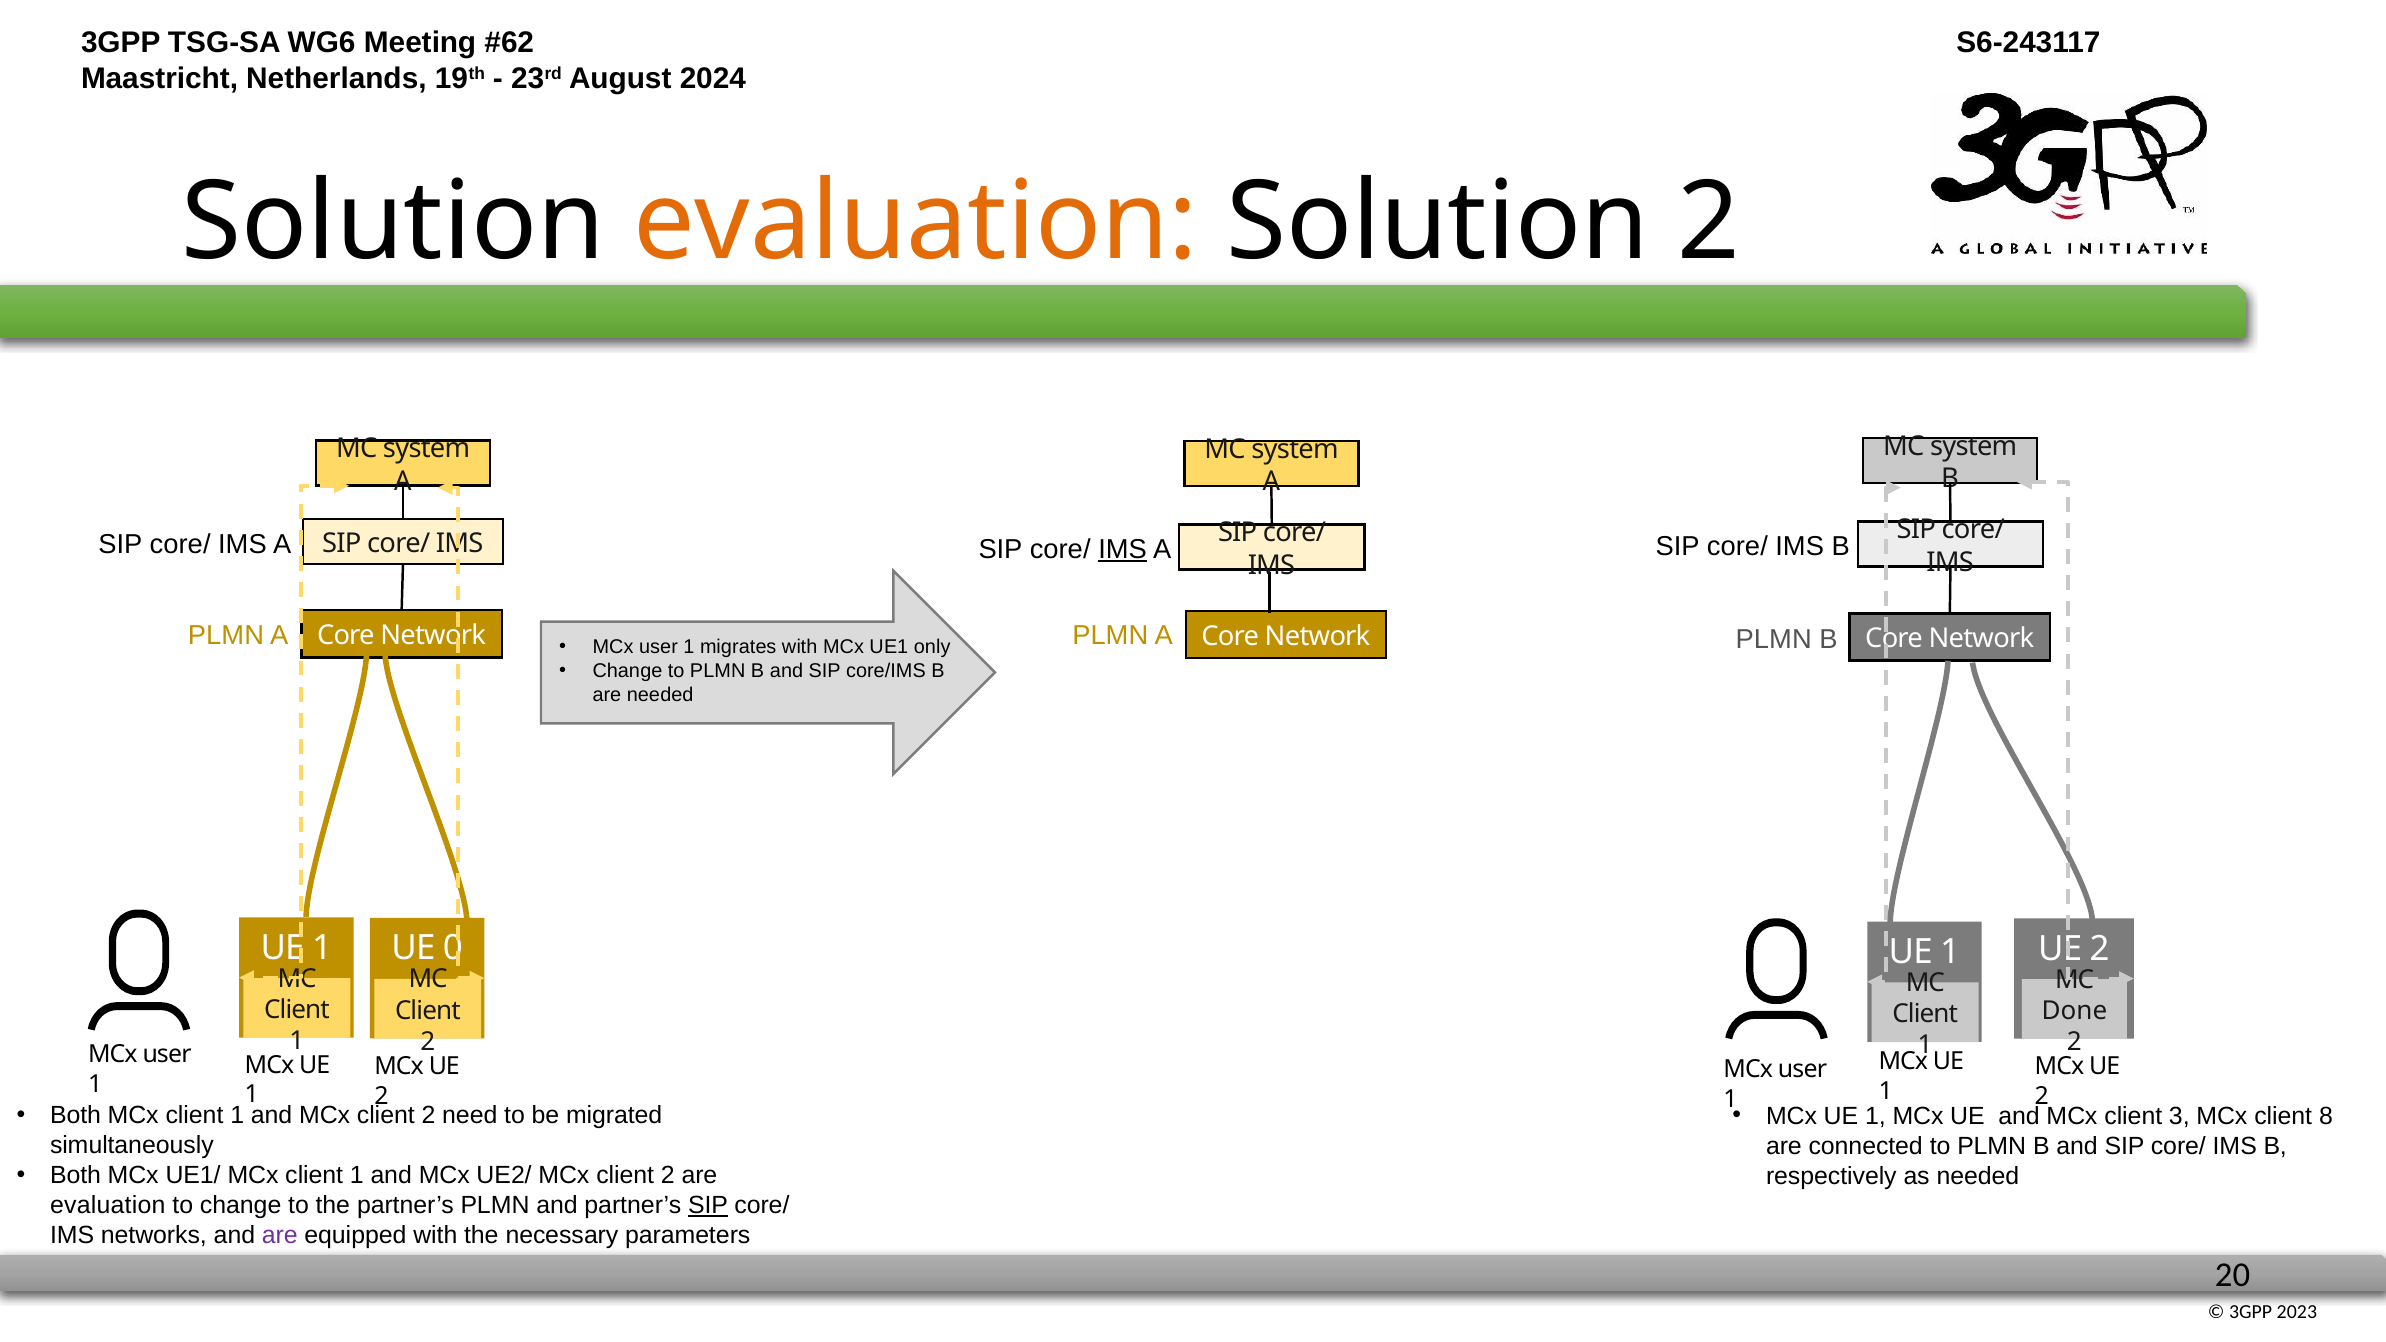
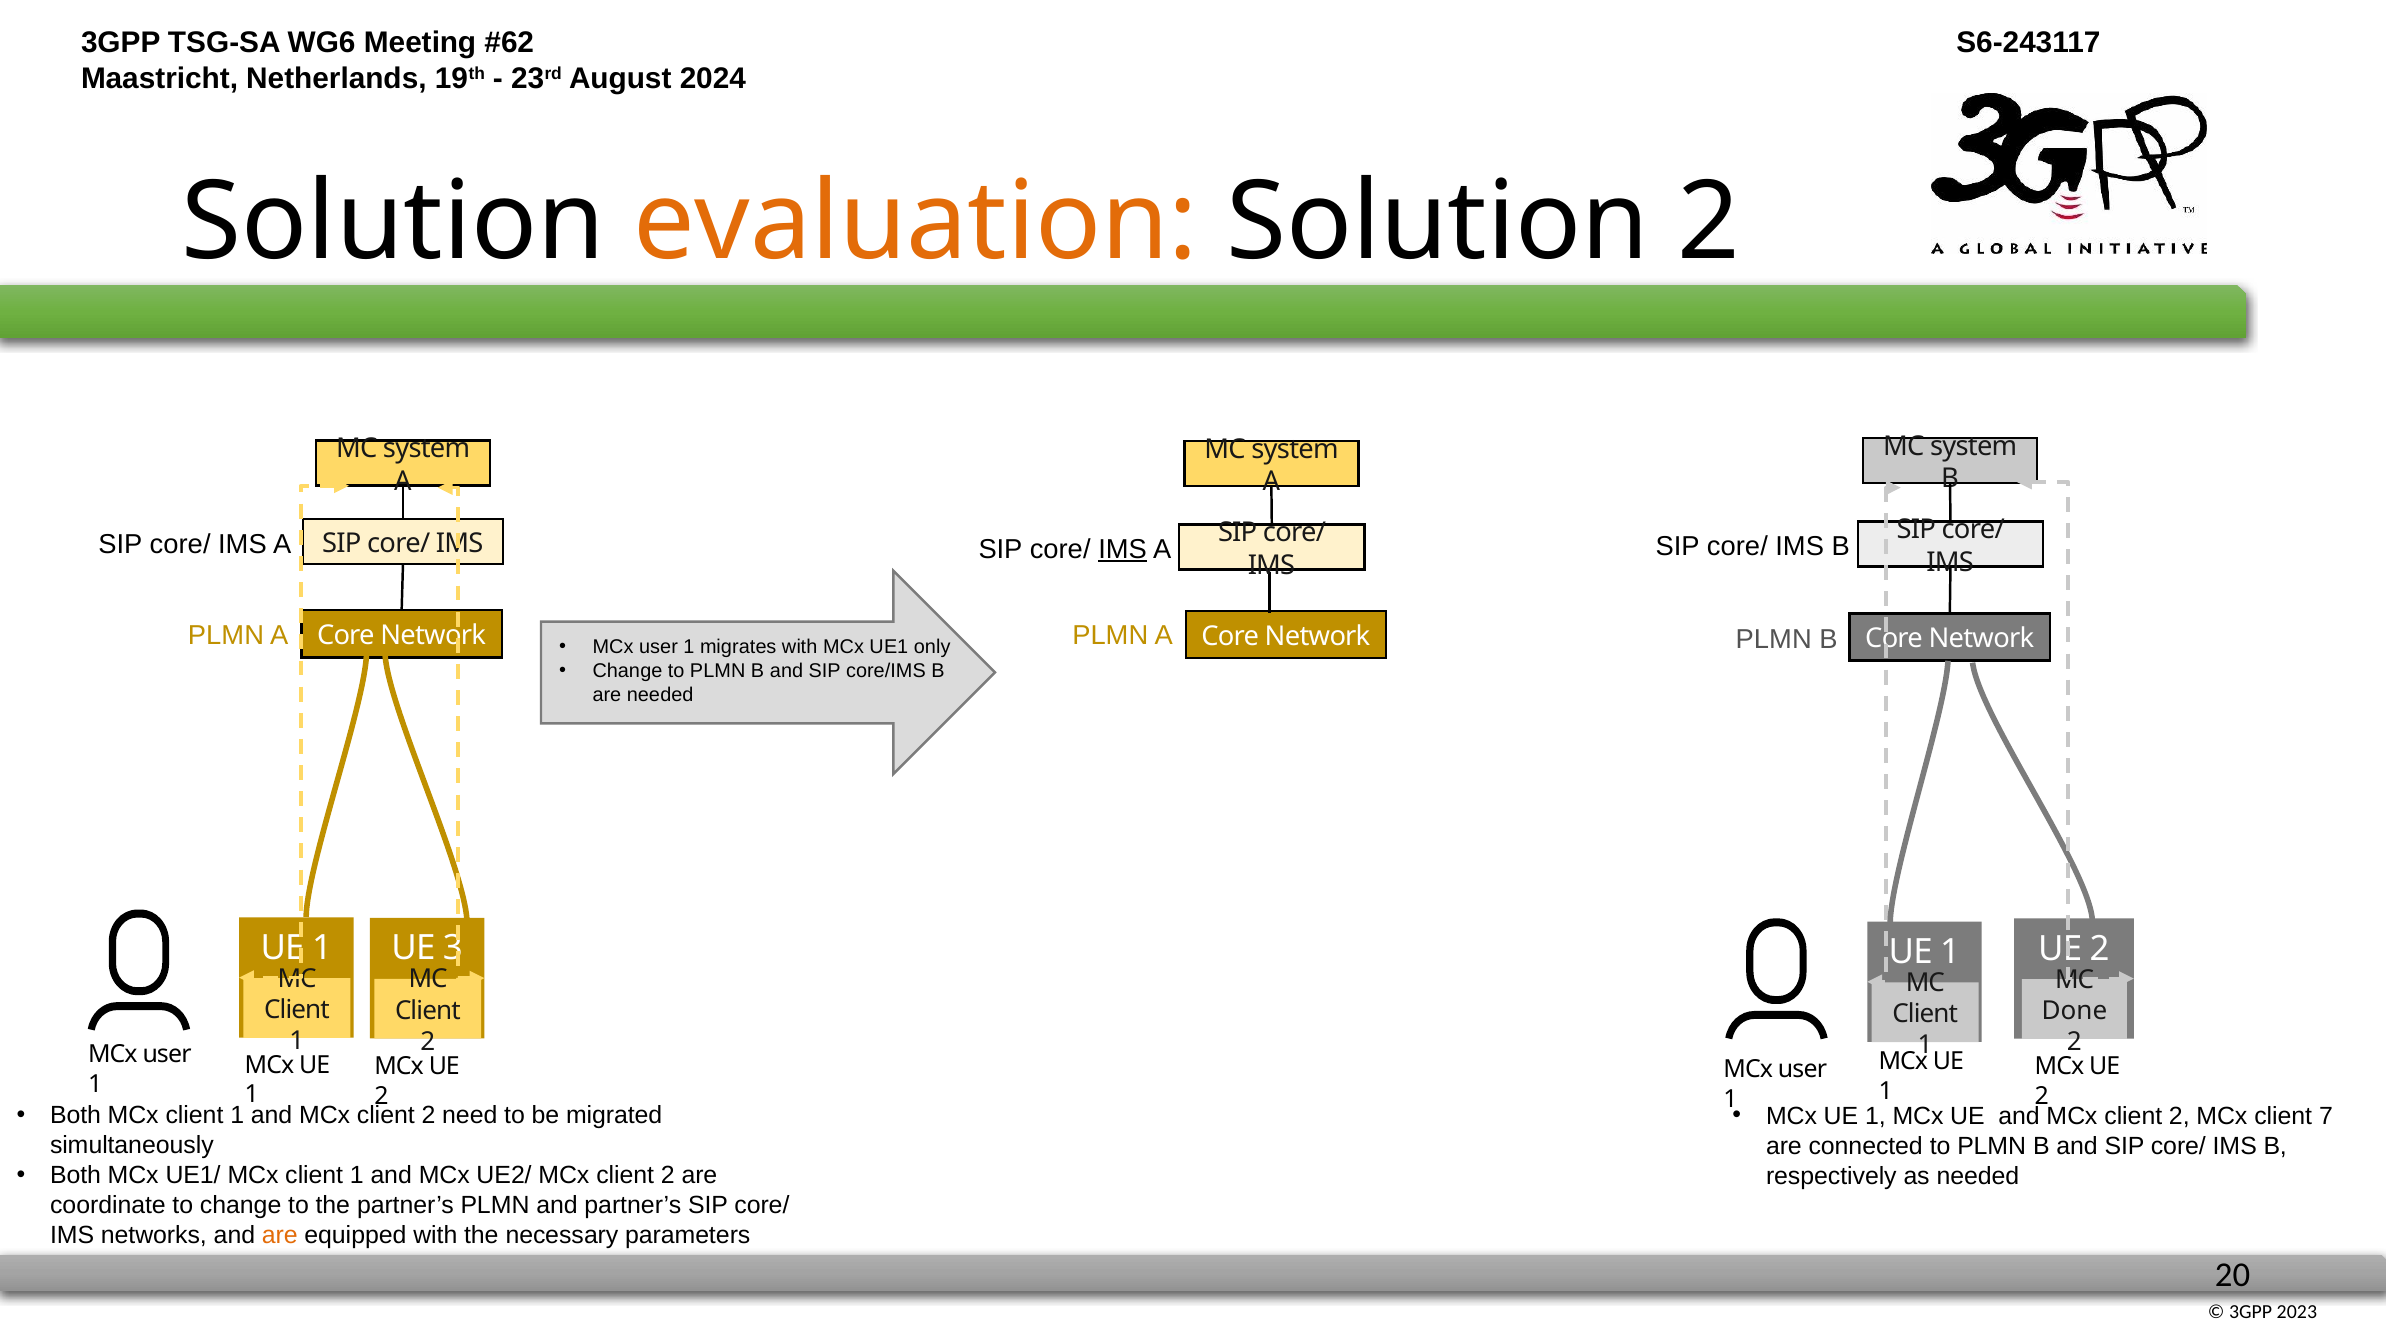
0: 0 -> 3
3 at (2179, 1116): 3 -> 2
8: 8 -> 7
evaluation at (108, 1205): evaluation -> coordinate
SIP at (708, 1205) underline: present -> none
are at (280, 1235) colour: purple -> orange
